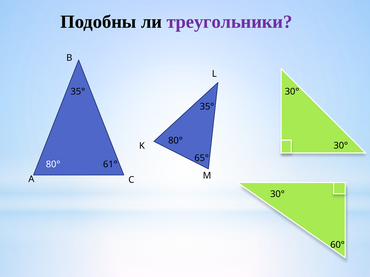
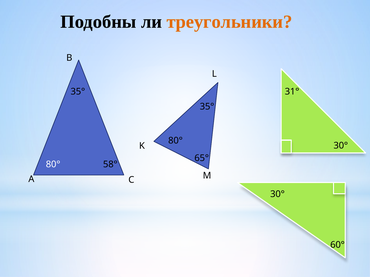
треугольники colour: purple -> orange
30° at (292, 92): 30° -> 31°
61°: 61° -> 58°
